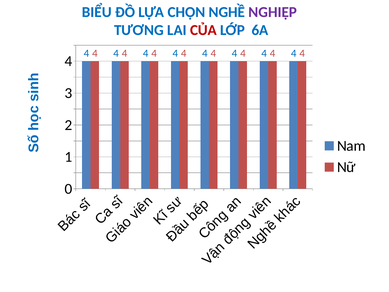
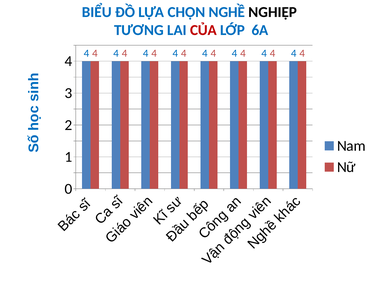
NGHIỆP colour: purple -> black
